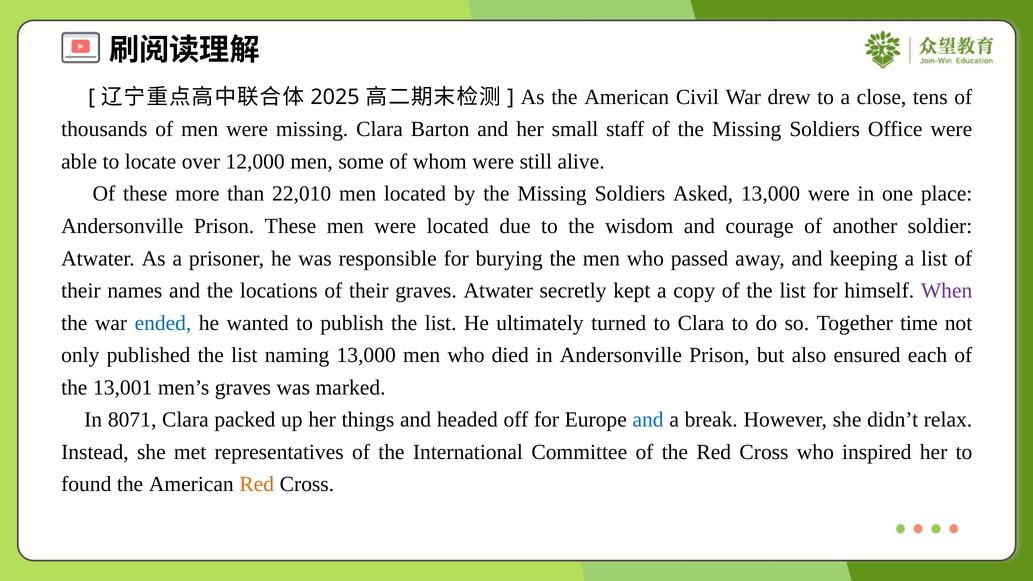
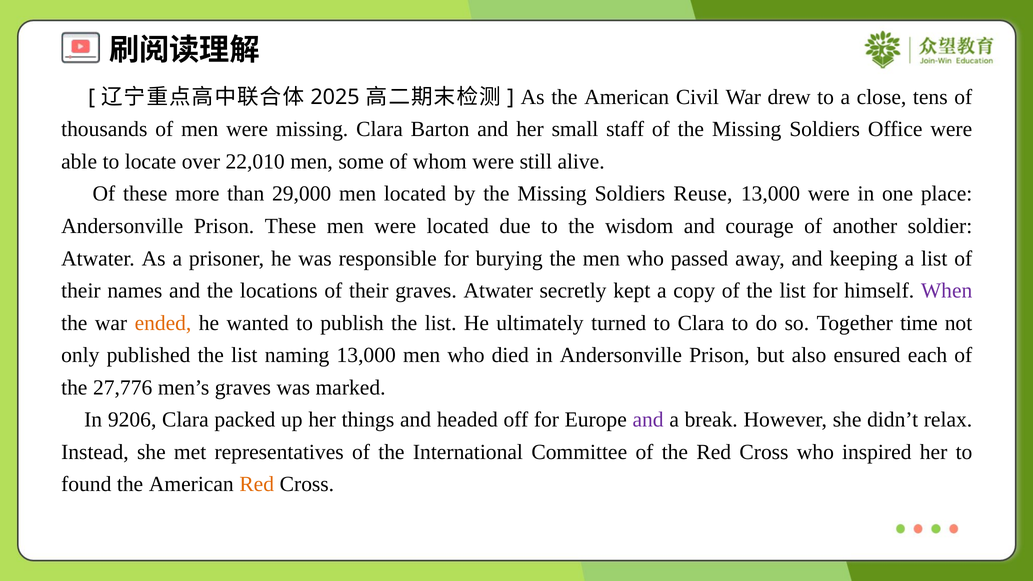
12,000: 12,000 -> 22,010
22,010: 22,010 -> 29,000
Asked: Asked -> Reuse
ended colour: blue -> orange
13,001: 13,001 -> 27,776
8071: 8071 -> 9206
and at (648, 420) colour: blue -> purple
